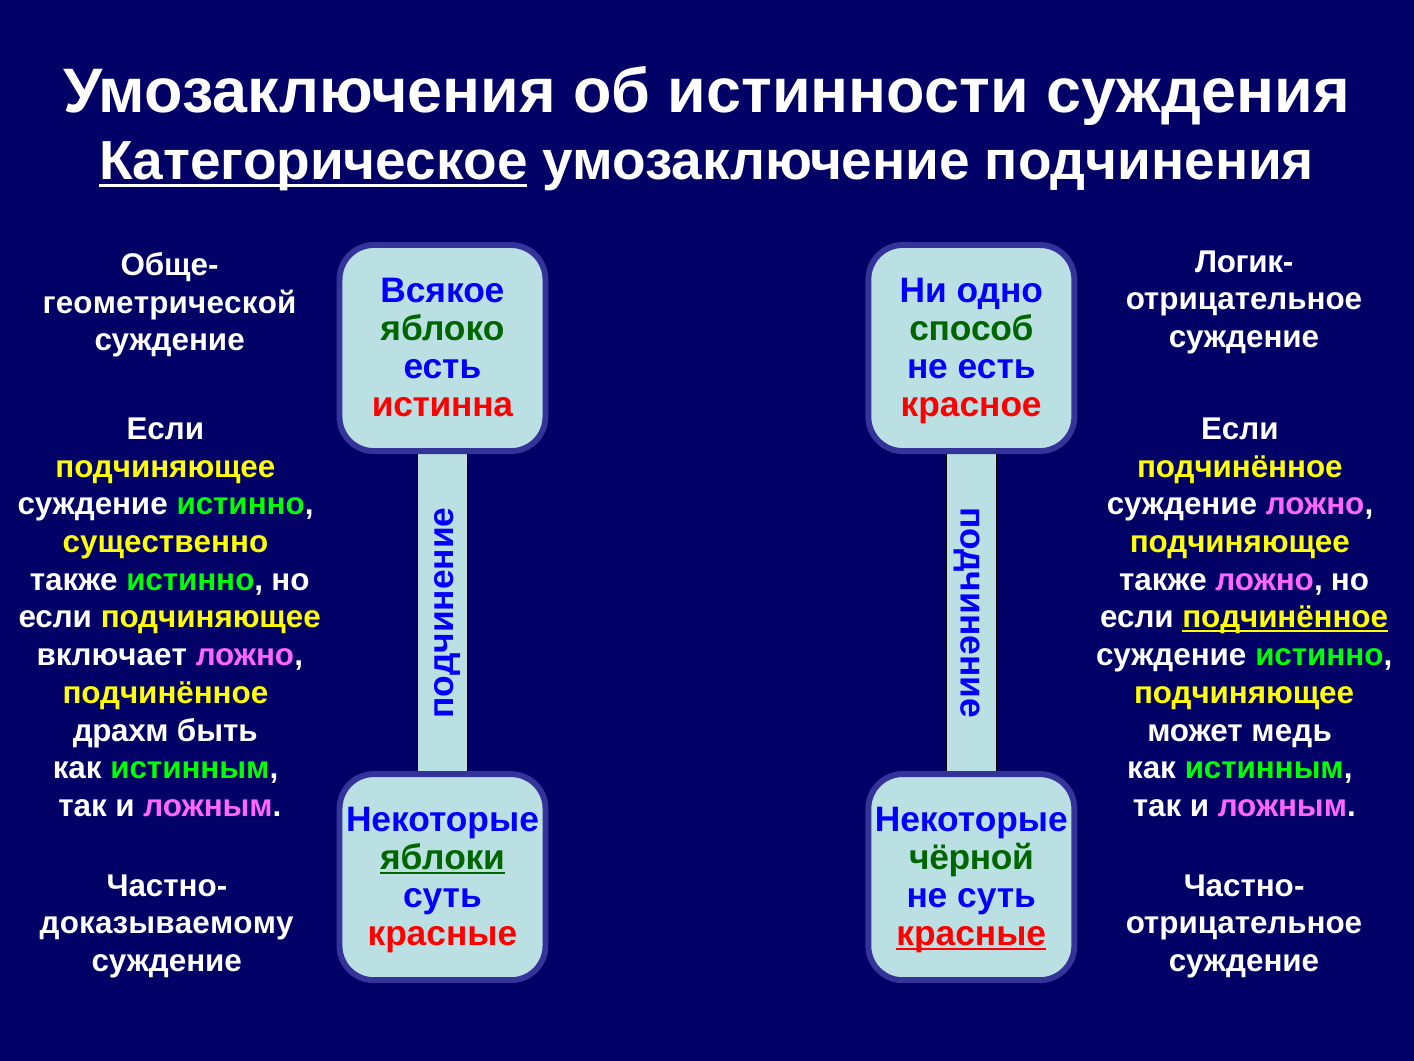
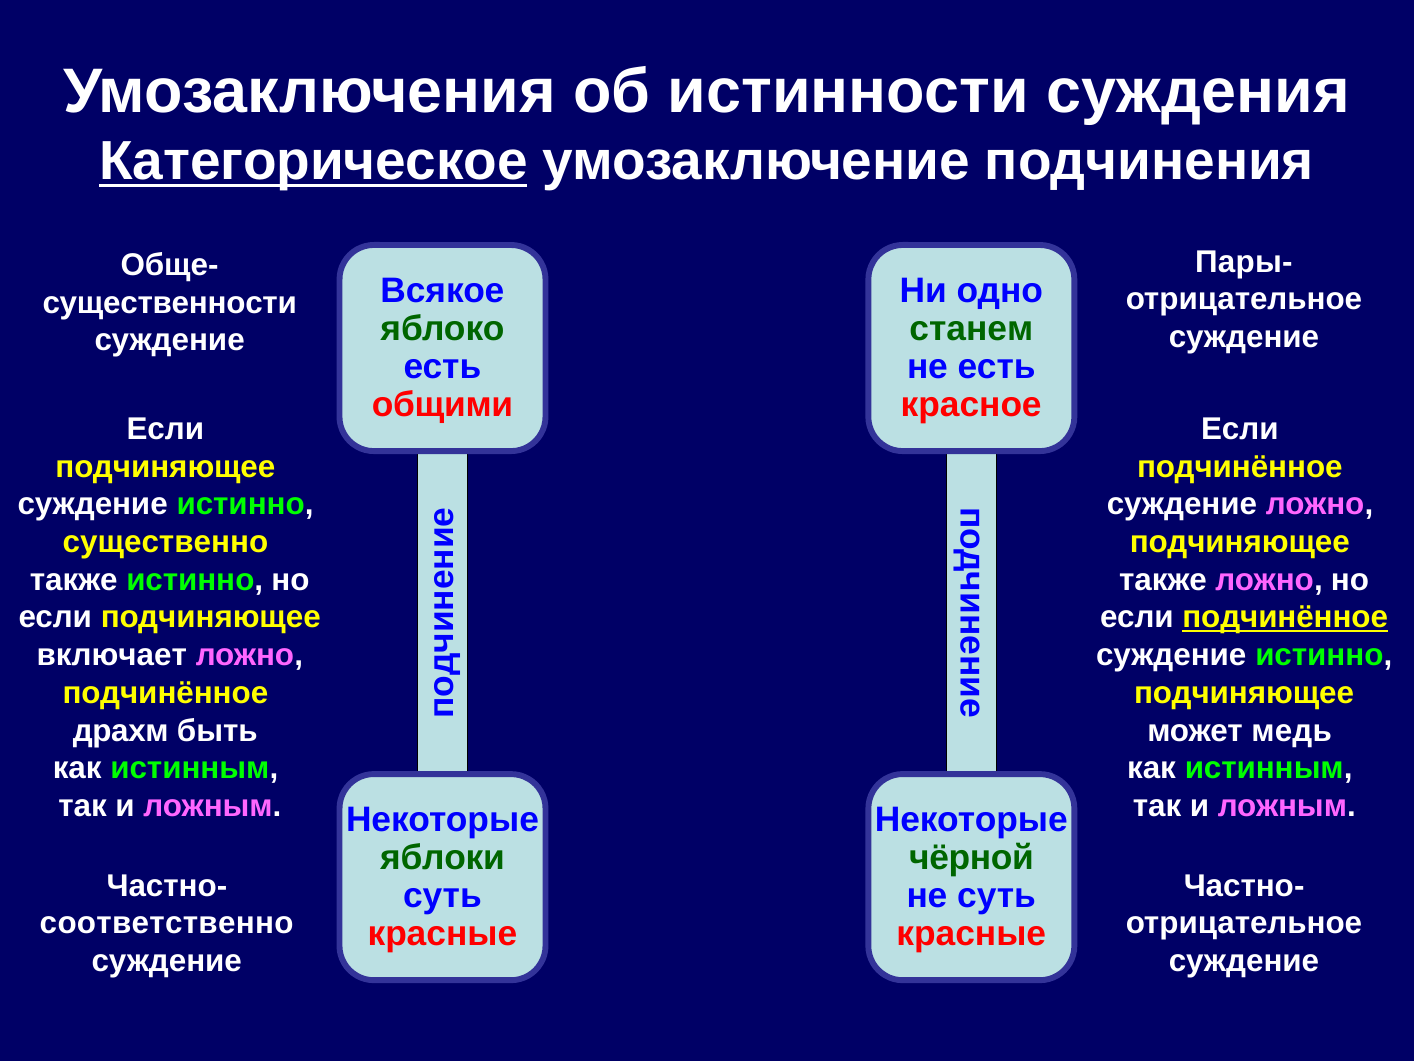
Логик-: Логик- -> Пары-
геометрической: геометрической -> существенности
способ: способ -> станем
истинна: истинна -> общими
яблоки underline: present -> none
доказываемому: доказываемому -> соответственно
красные at (971, 934) underline: present -> none
